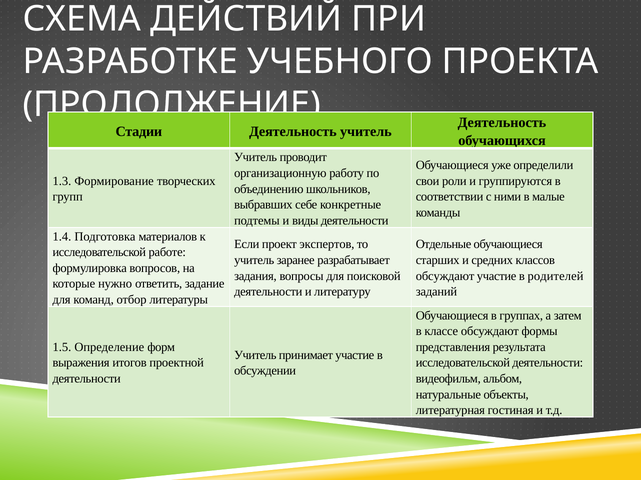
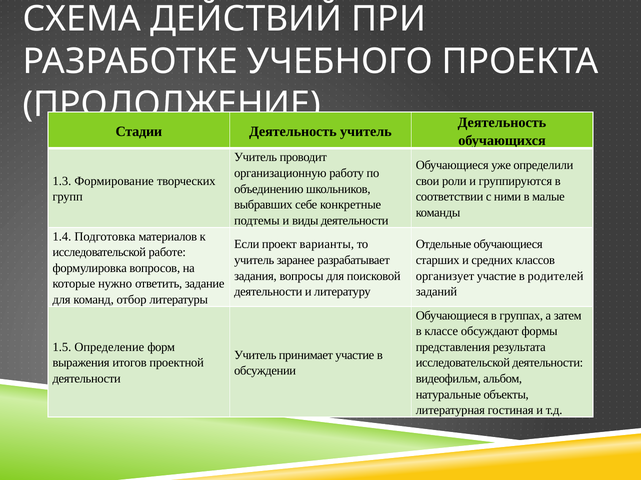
экспертов: экспертов -> варианты
обсуждают at (445, 276): обсуждают -> организует
